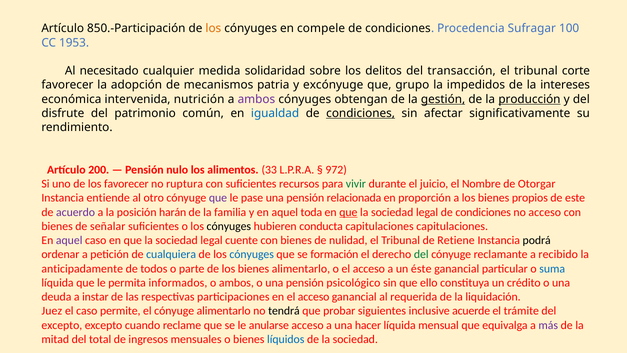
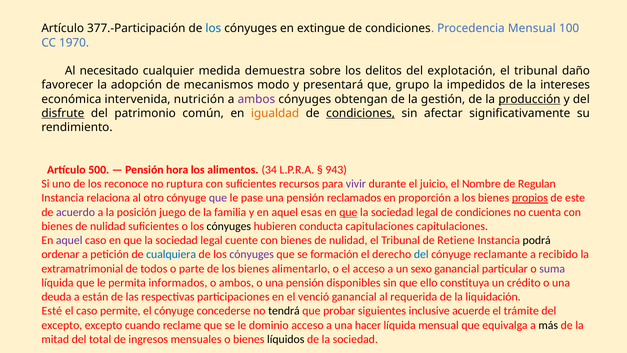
850.-Participación: 850.-Participación -> 377.-Participación
los at (213, 29) colour: orange -> blue
compele: compele -> extingue
Procedencia Sufragar: Sufragar -> Mensual
1953: 1953 -> 1970
solidaridad: solidaridad -> demuestra
transacción: transacción -> explotación
corte: corte -> daño
patria: patria -> modo
excónyuge: excónyuge -> presentará
gestión underline: present -> none
disfrute underline: none -> present
igualdad colour: blue -> orange
200: 200 -> 500
nulo: nulo -> hora
33: 33 -> 34
972: 972 -> 943
los favorecer: favorecer -> reconoce
vivir colour: green -> purple
Otorgar: Otorgar -> Regulan
entiende: entiende -> relaciona
relacionada: relacionada -> reclamados
propios underline: none -> present
harán: harán -> juego
toda: toda -> esas
no acceso: acceso -> cuenta
señalar at (108, 226): señalar -> nulidad
cónyuges at (252, 254) colour: blue -> purple
del at (421, 254) colour: green -> blue
anticipadamente: anticipadamente -> extramatrimonial
éste: éste -> sexo
suma colour: blue -> purple
psicológico: psicológico -> disponibles
instar: instar -> están
en el acceso: acceso -> venció
Juez: Juez -> Esté
cónyuge alimentarlo: alimentarlo -> concederse
anularse: anularse -> dominio
más colour: purple -> black
líquidos colour: blue -> black
